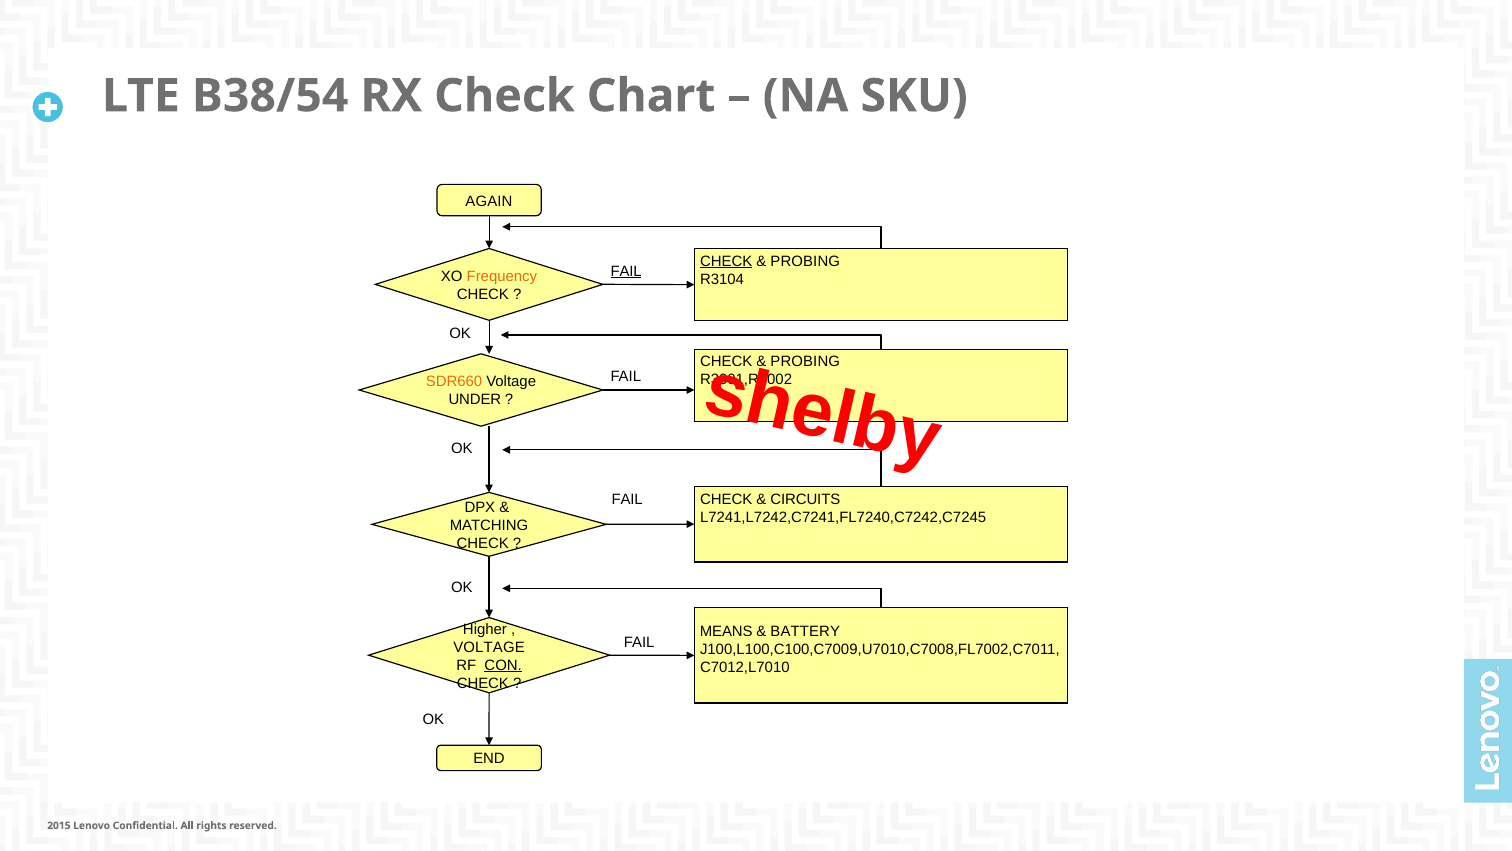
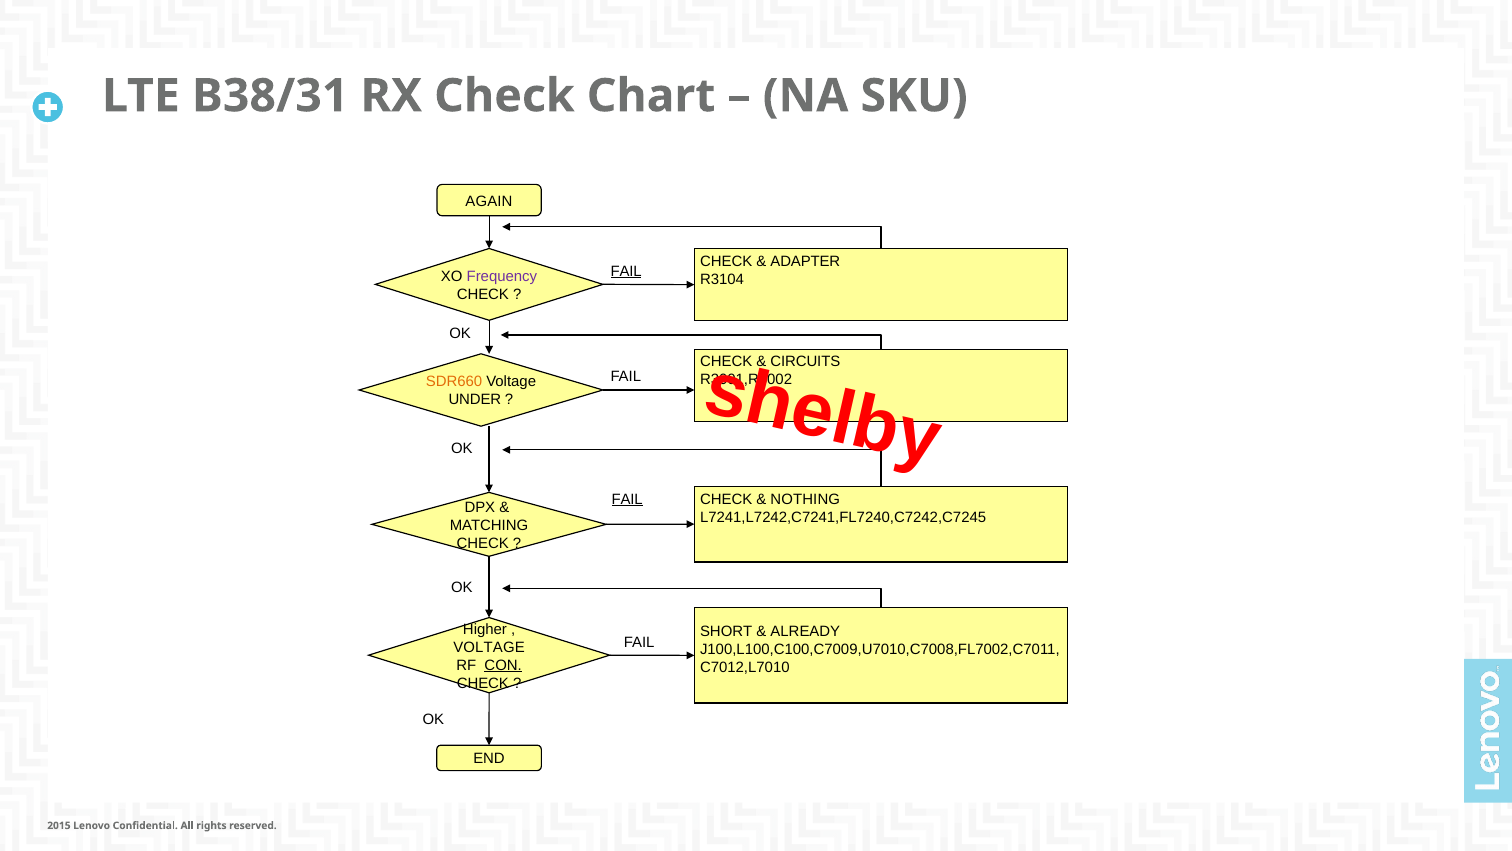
B38/54: B38/54 -> B38/31
CHECK at (726, 261) underline: present -> none
PROBING at (805, 261): PROBING -> ADAPTER
Frequency colour: orange -> purple
PROBING at (805, 362): PROBING -> CIRCUITS
FAIL at (627, 499) underline: none -> present
CIRCUITS: CIRCUITS -> NOTHING
MEANS: MEANS -> SHORT
BATTERY: BATTERY -> ALREADY
